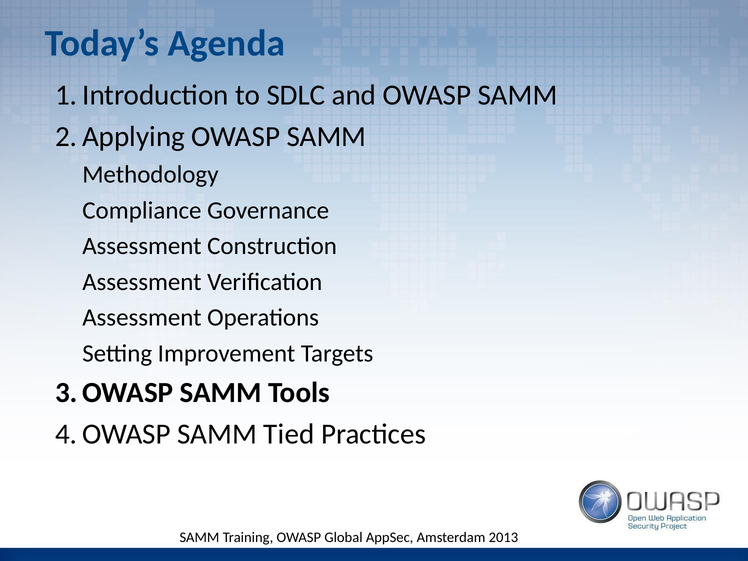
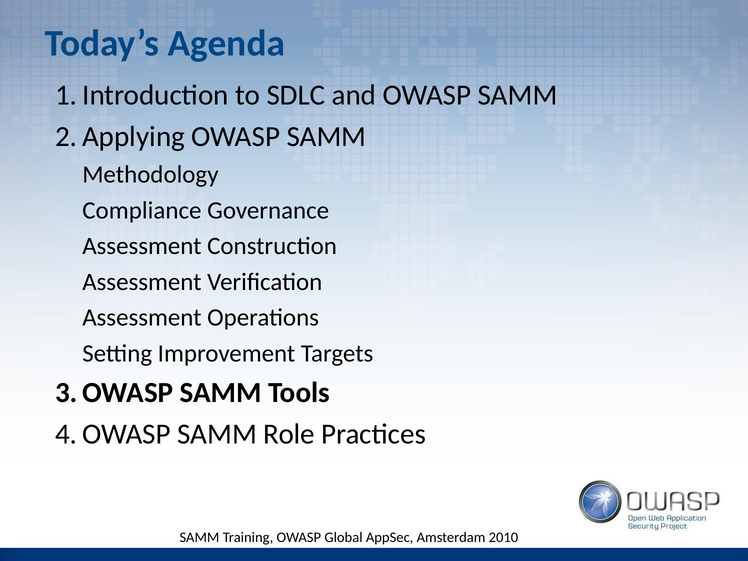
Tied: Tied -> Role
2013: 2013 -> 2010
